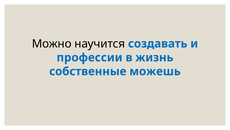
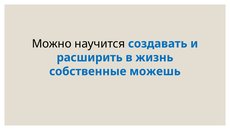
профессии: профессии -> расширить
